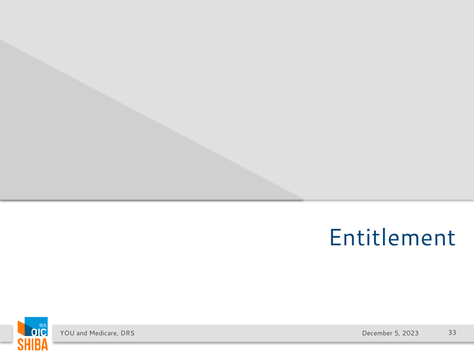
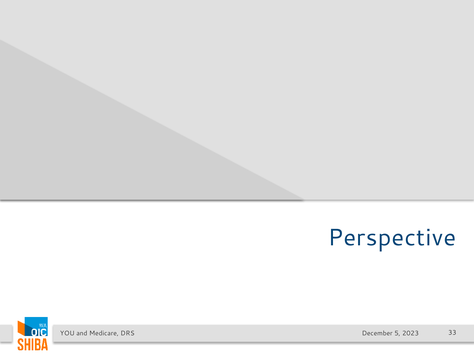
Entitlement: Entitlement -> Perspective
